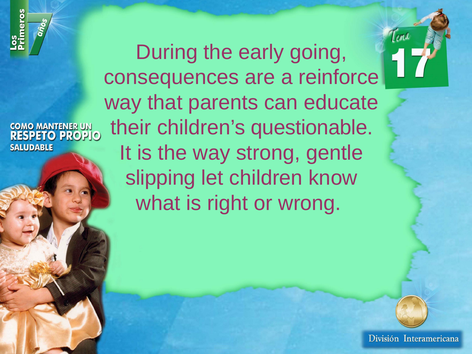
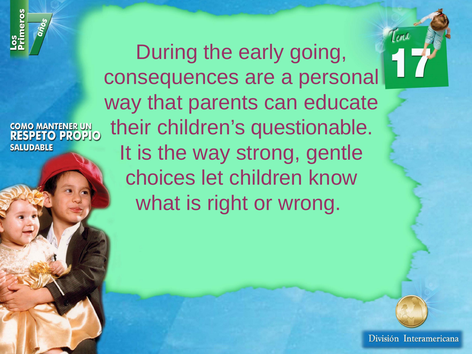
reinforce: reinforce -> personal
slipping: slipping -> choices
